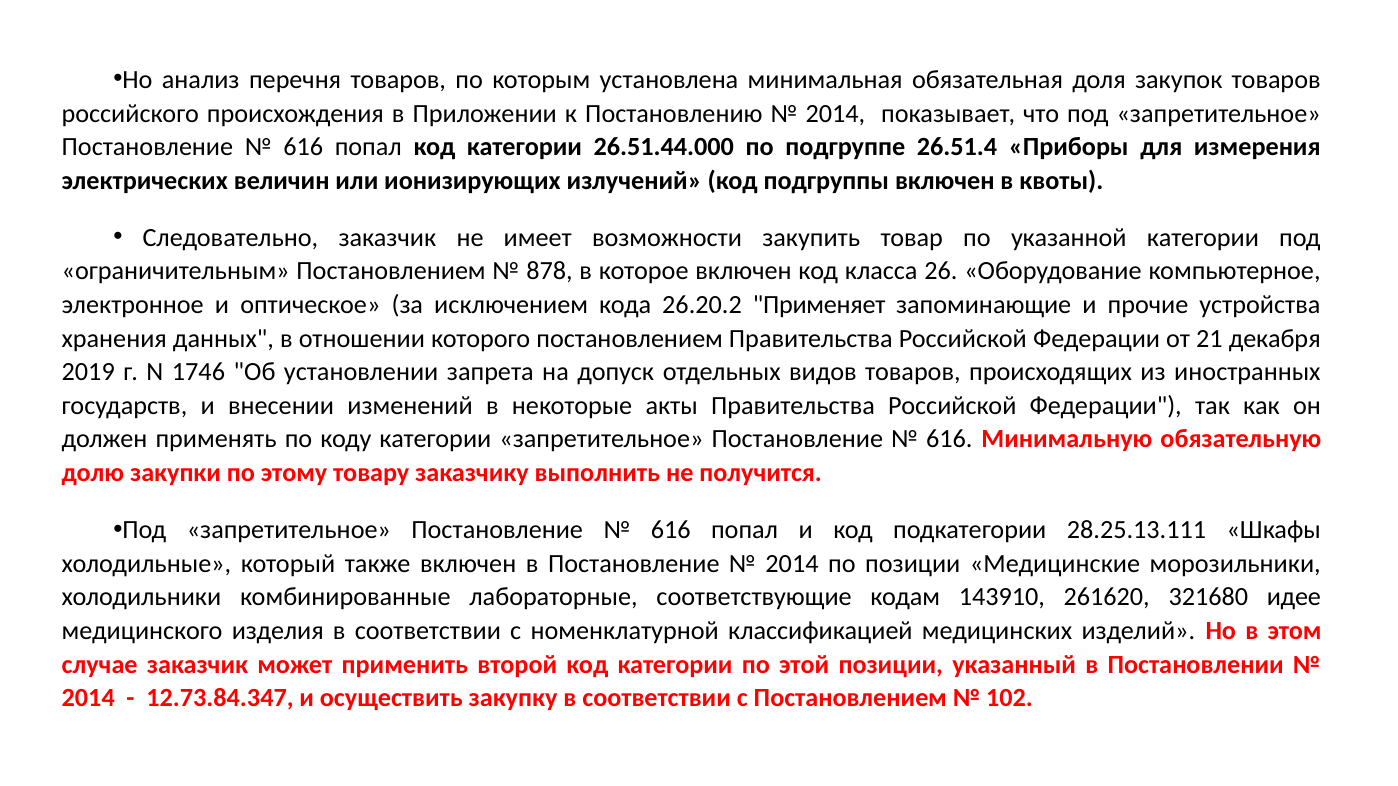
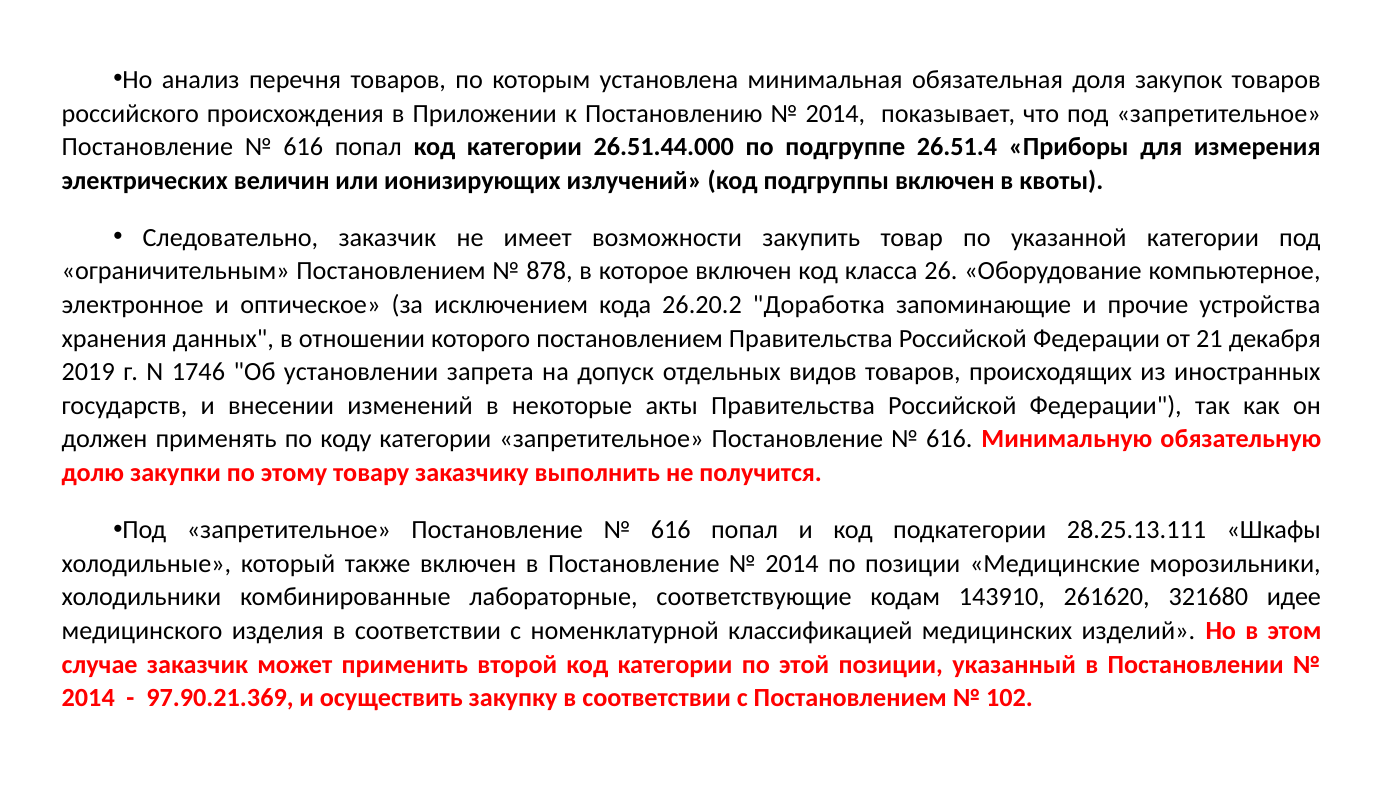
Применяет: Применяет -> Доработка
12.73.84.347: 12.73.84.347 -> 97.90.21.369
